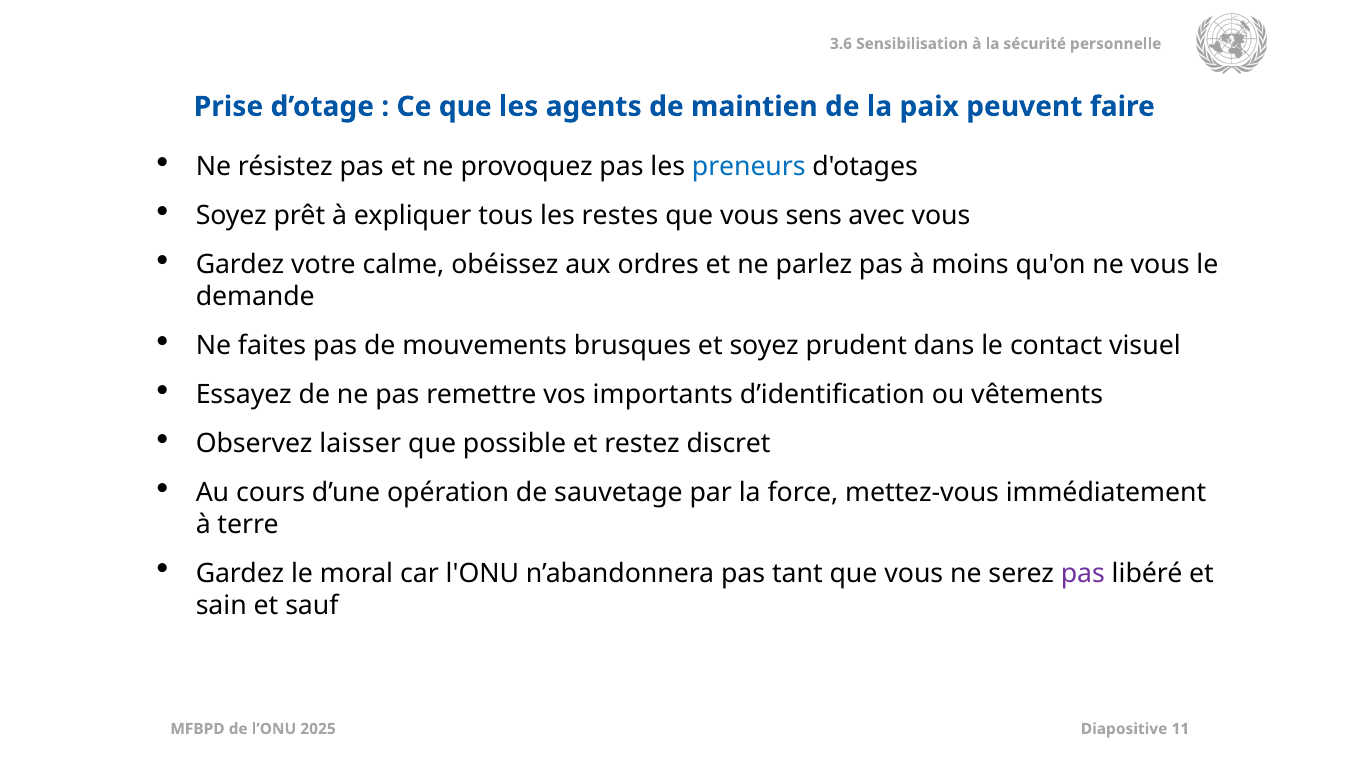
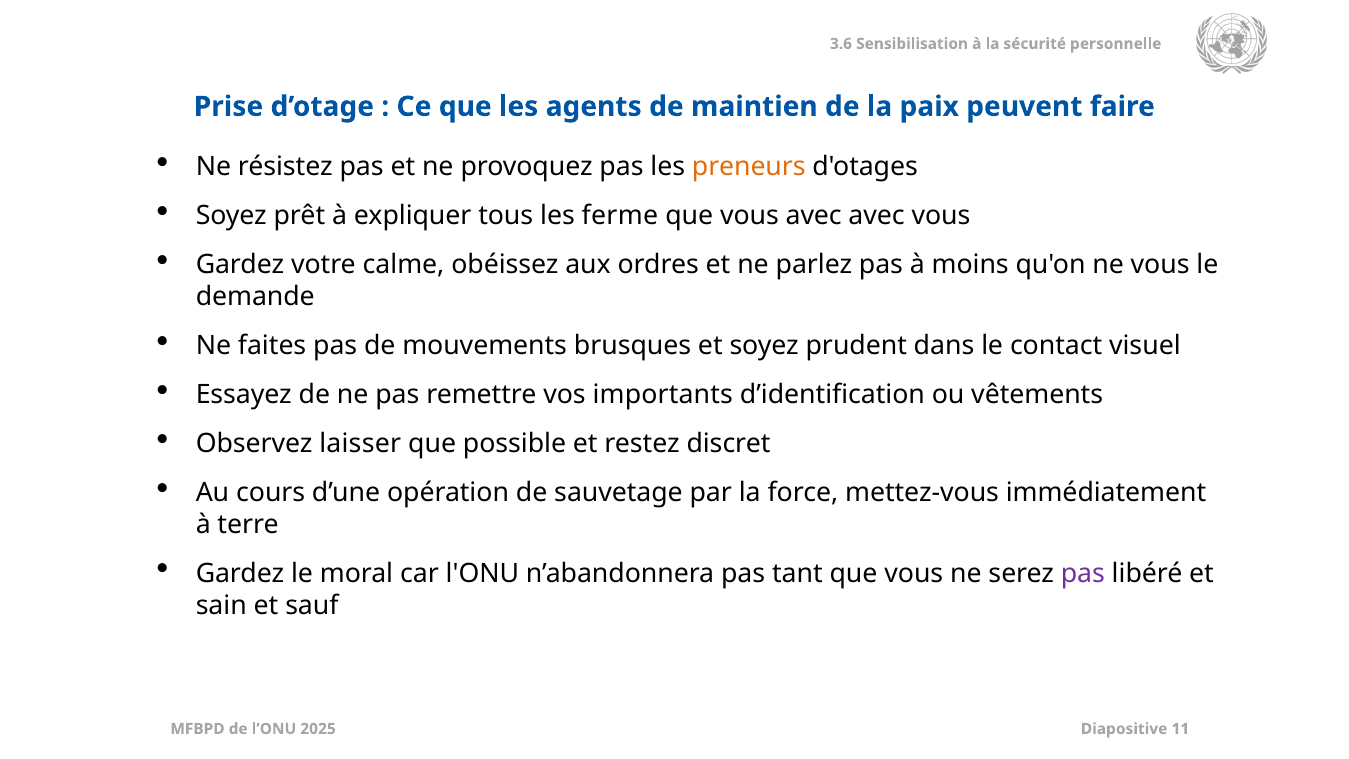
preneurs colour: blue -> orange
restes: restes -> ferme
vous sens: sens -> avec
